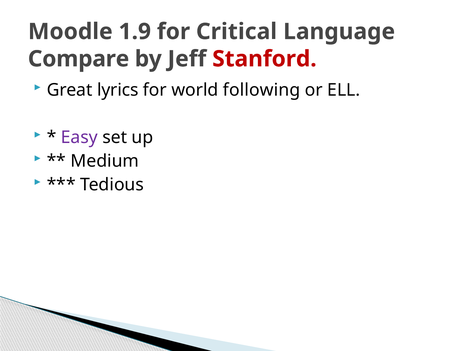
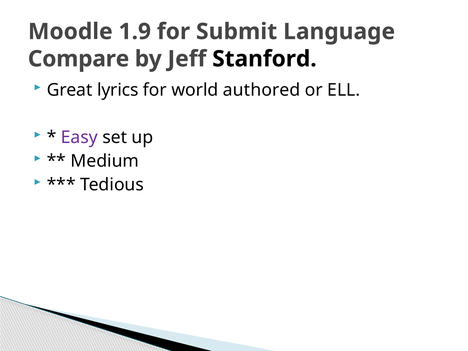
Critical: Critical -> Submit
Stanford colour: red -> black
following: following -> authored
